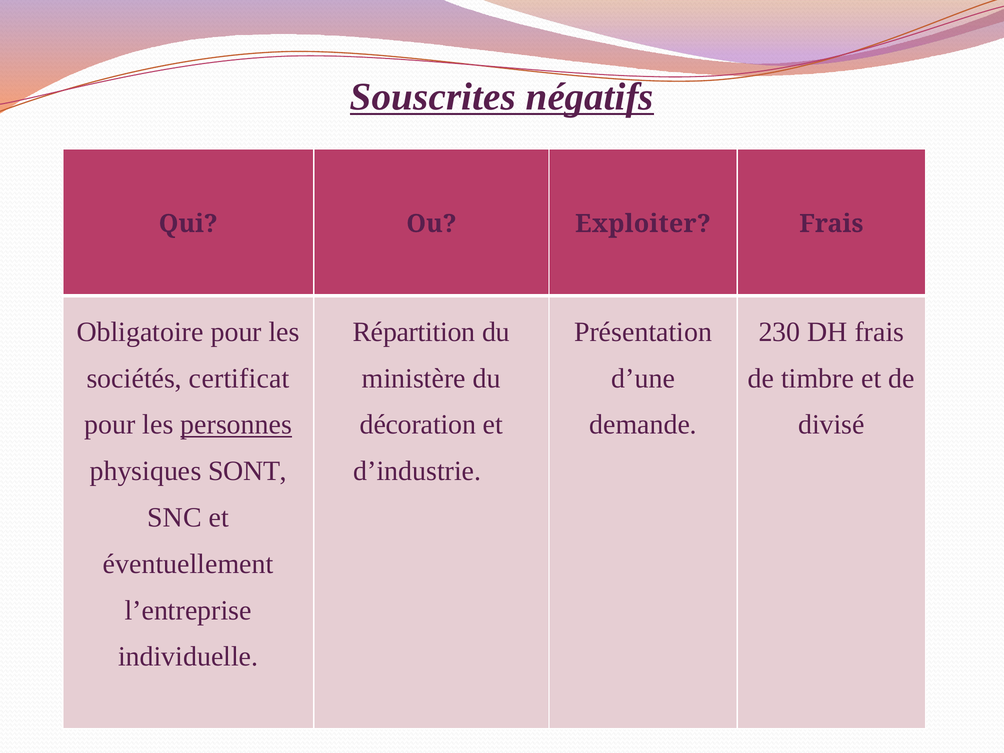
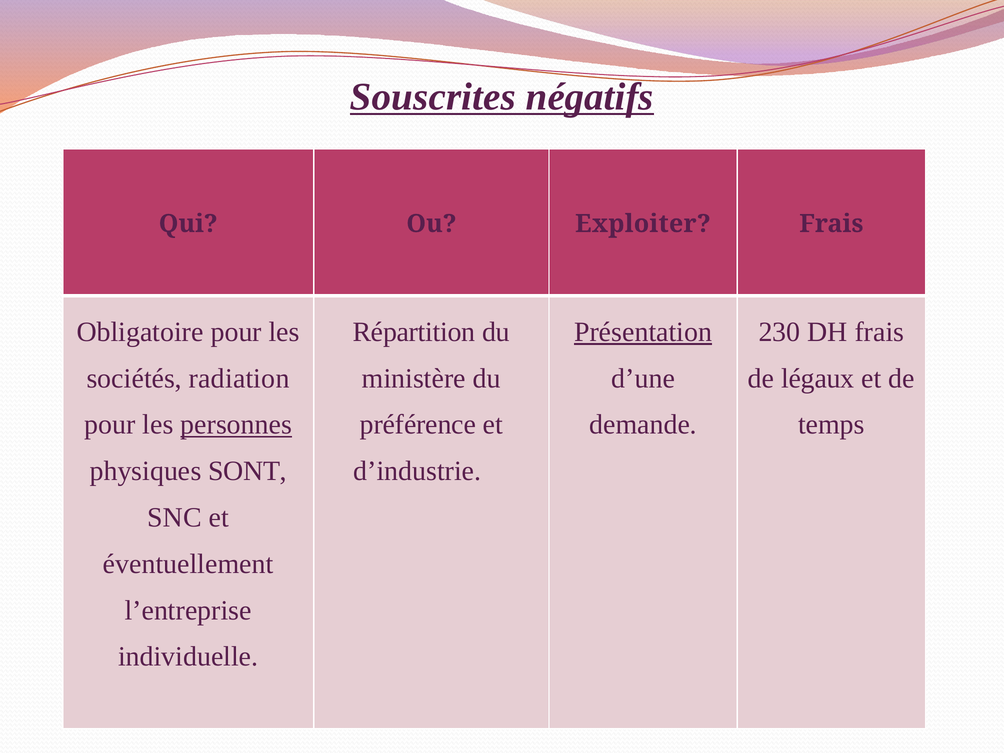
Présentation underline: none -> present
certificat: certificat -> radiation
timbre: timbre -> légaux
décoration: décoration -> préférence
divisé: divisé -> temps
